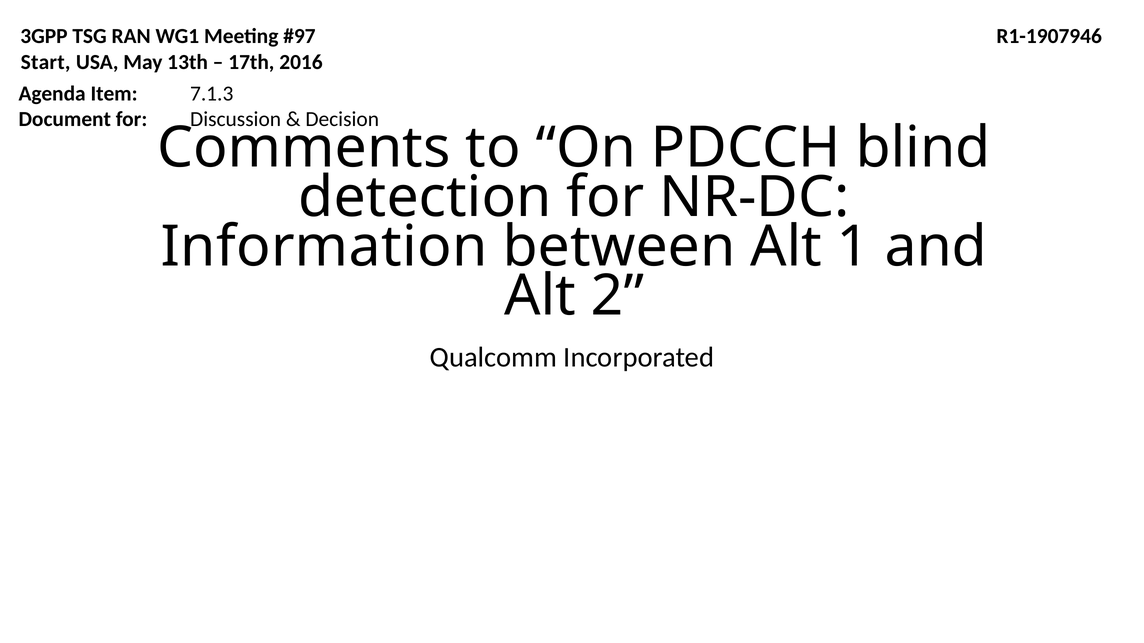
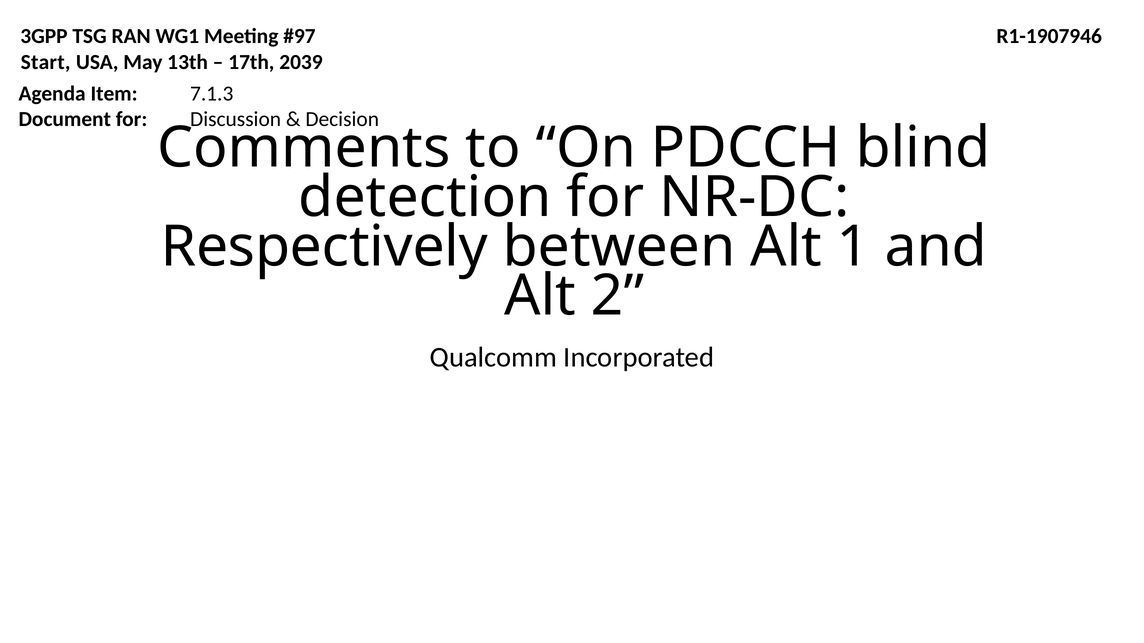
2016: 2016 -> 2039
Information: Information -> Respectively
